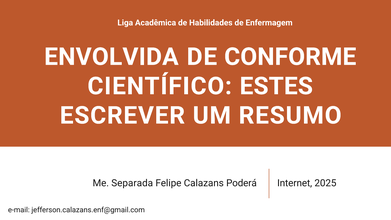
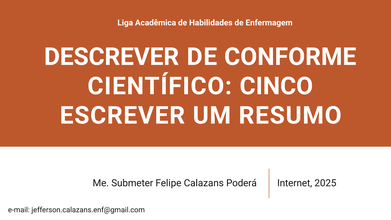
ENVOLVIDA: ENVOLVIDA -> DESCREVER
ESTES: ESTES -> CINCO
Separada: Separada -> Submeter
